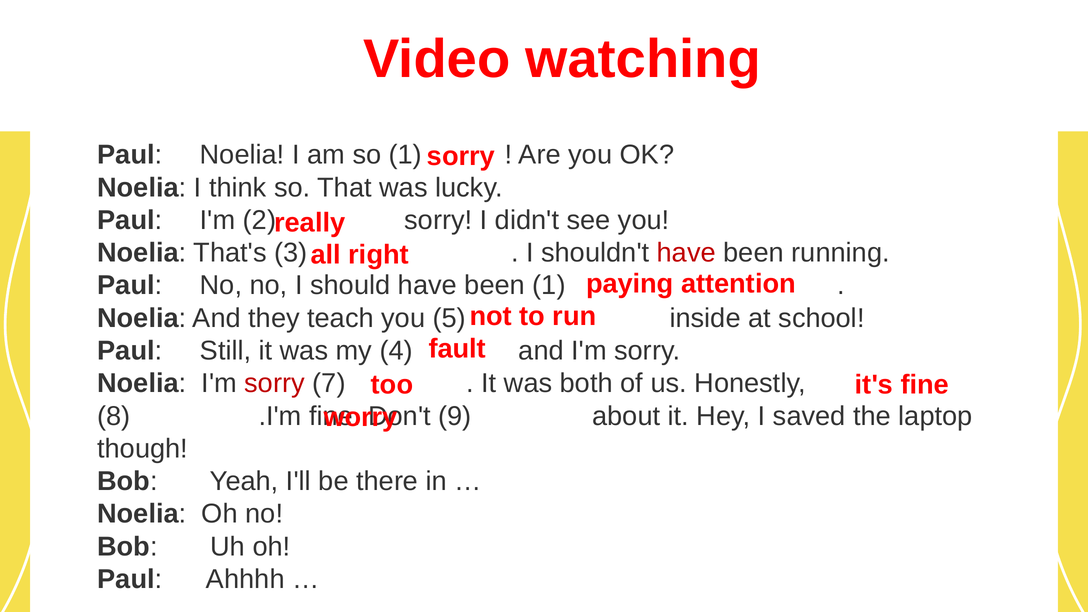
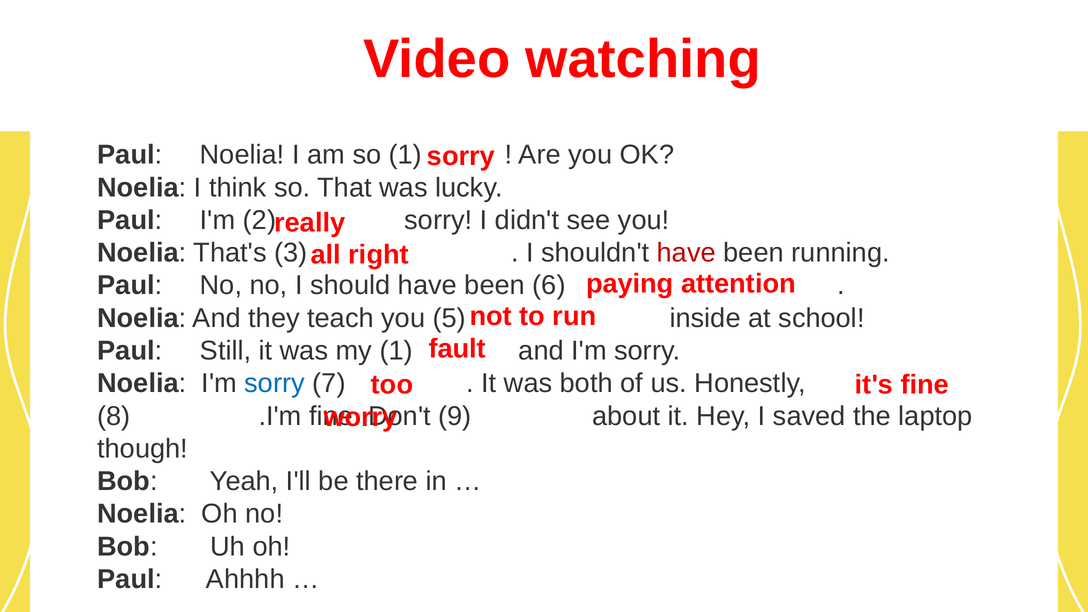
been 1: 1 -> 6
my 4: 4 -> 1
sorry at (275, 383) colour: red -> blue
